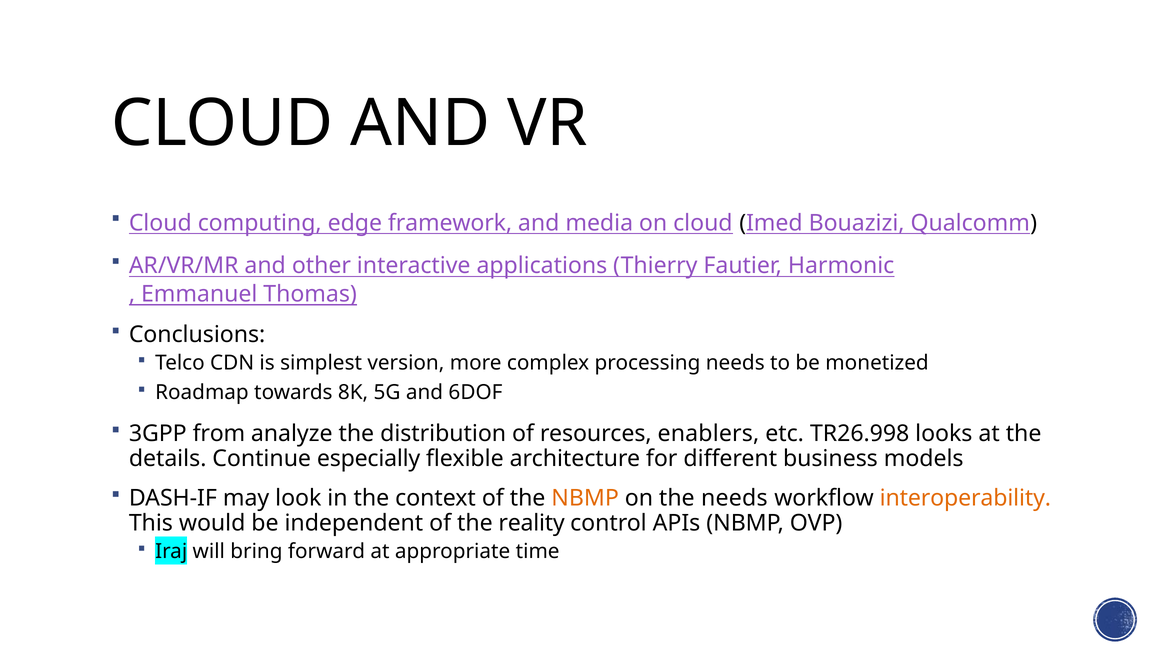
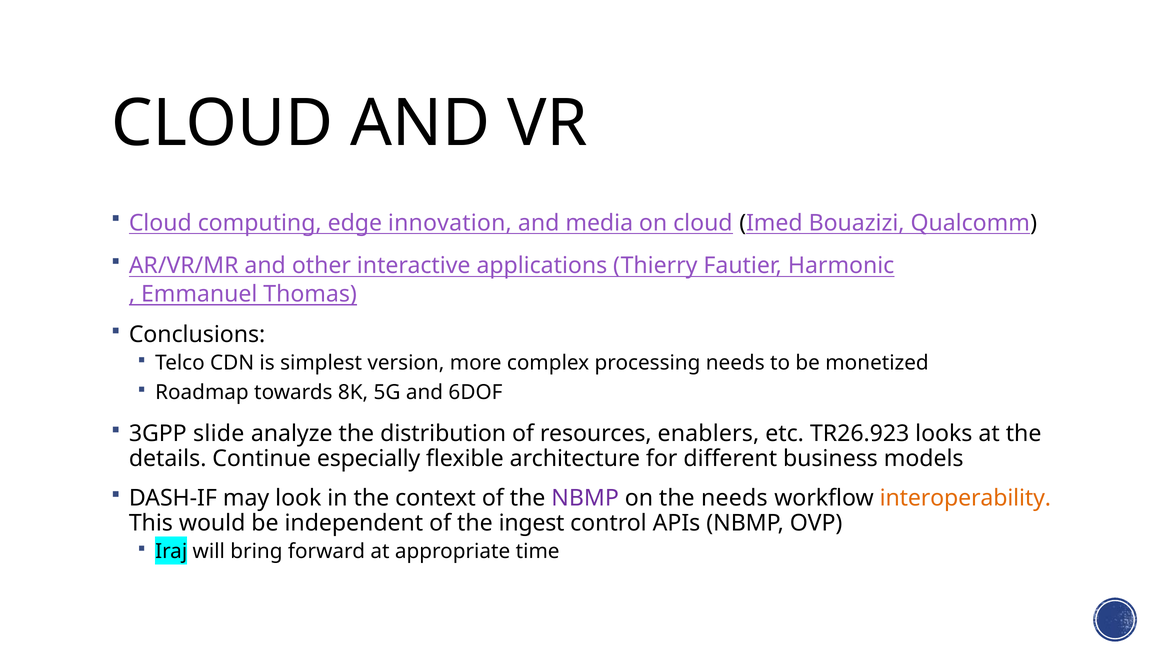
framework: framework -> innovation
from: from -> slide
TR26.998: TR26.998 -> TR26.923
NBMP at (585, 498) colour: orange -> purple
reality: reality -> ingest
